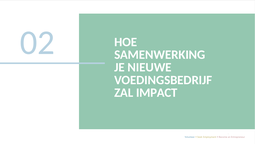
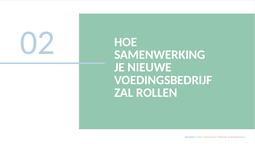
IMPACT: IMPACT -> ROLLEN
